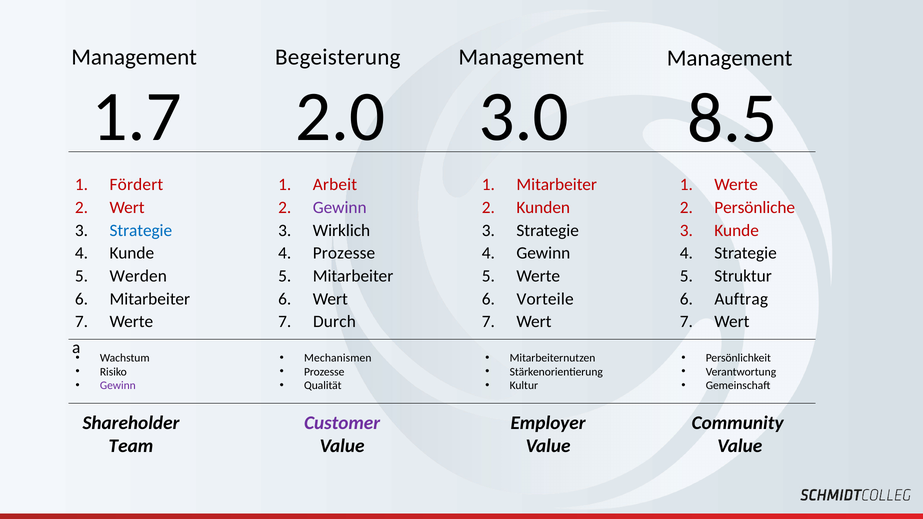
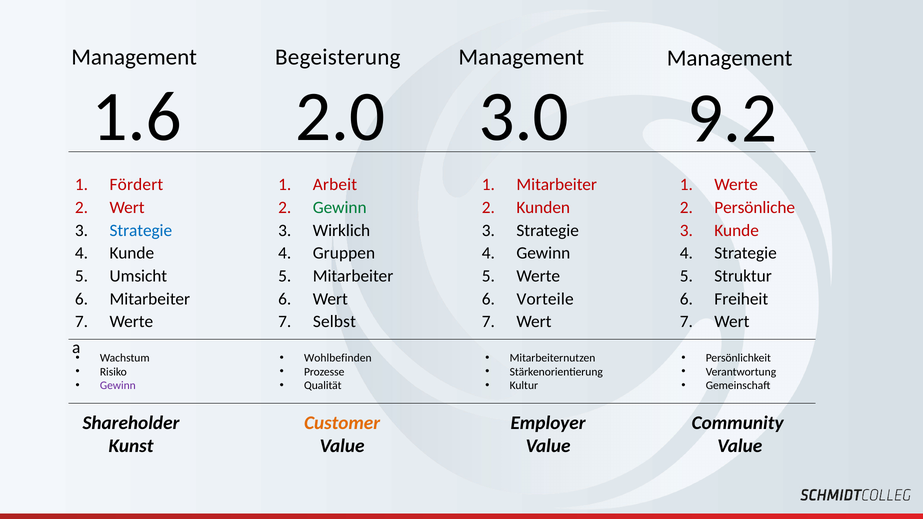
1.7: 1.7 -> 1.6
8.5: 8.5 -> 9.2
Gewinn at (340, 208) colour: purple -> green
Prozesse at (344, 253): Prozesse -> Gruppen
Werden: Werden -> Umsicht
Auftrag: Auftrag -> Freiheit
Durch: Durch -> Selbst
Mechanismen: Mechanismen -> Wohlbefinden
Customer colour: purple -> orange
Team: Team -> Kunst
